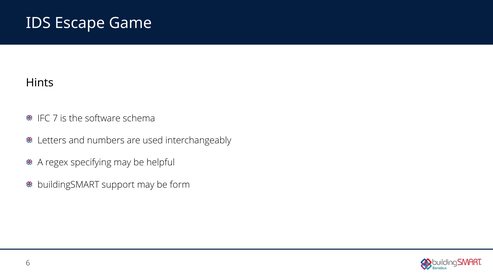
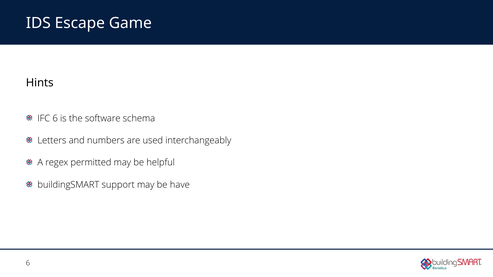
IFC 7: 7 -> 6
specifying: specifying -> permitted
form: form -> have
